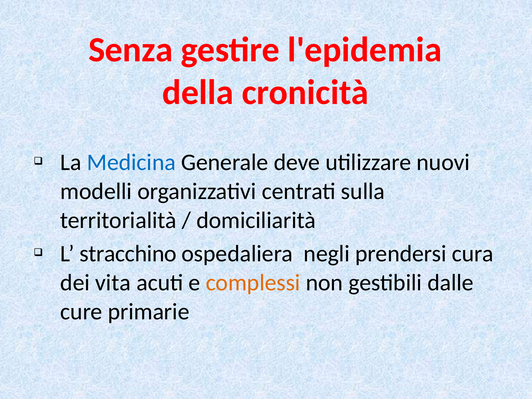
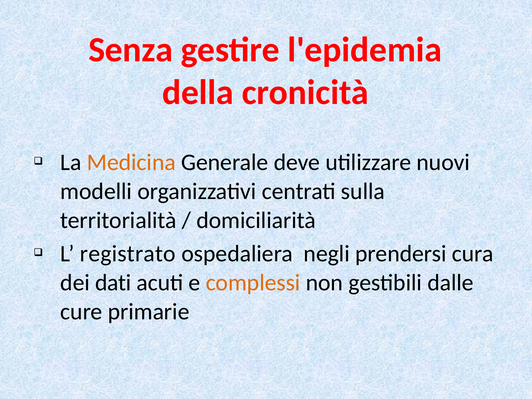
Medicina colour: blue -> orange
stracchino: stracchino -> registrato
vita: vita -> dati
